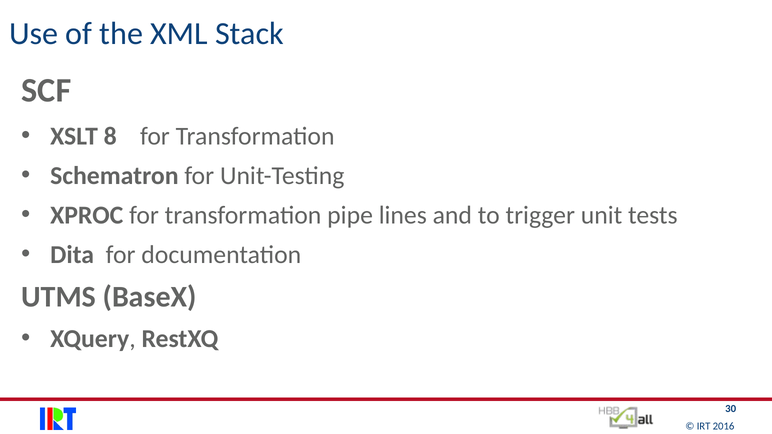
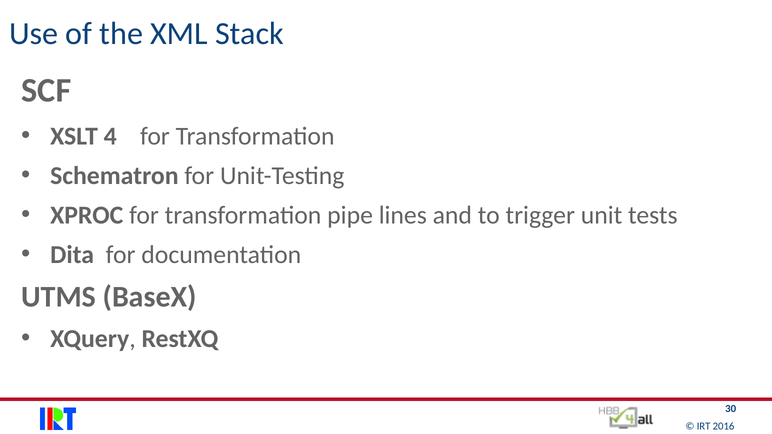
8: 8 -> 4
